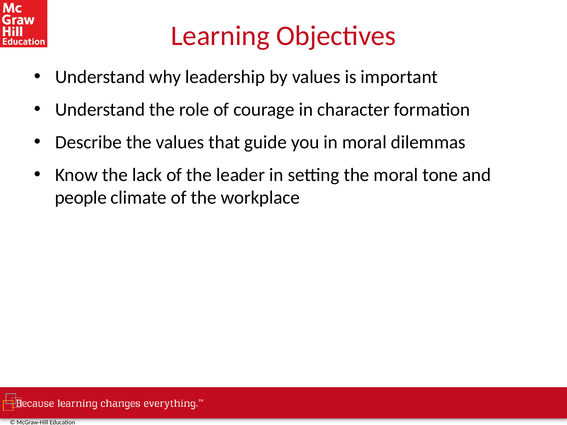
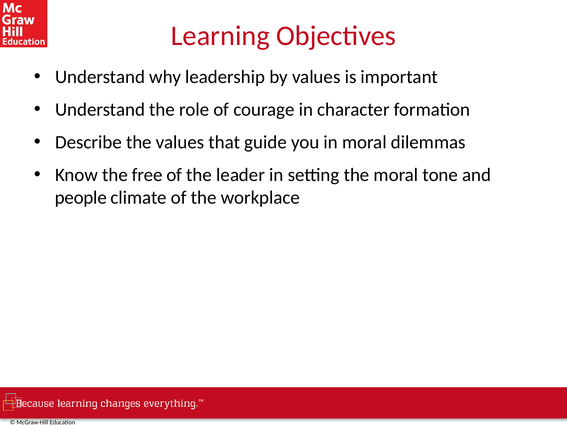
lack: lack -> free
